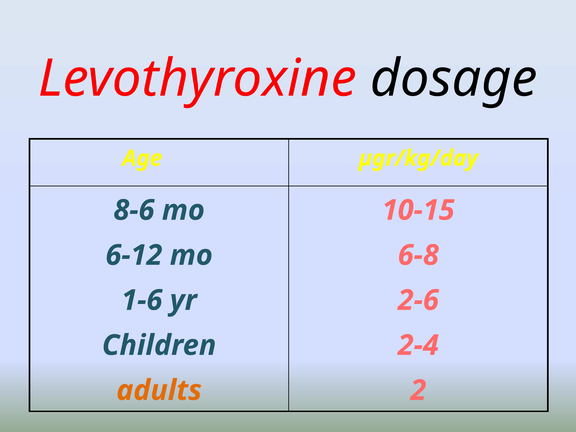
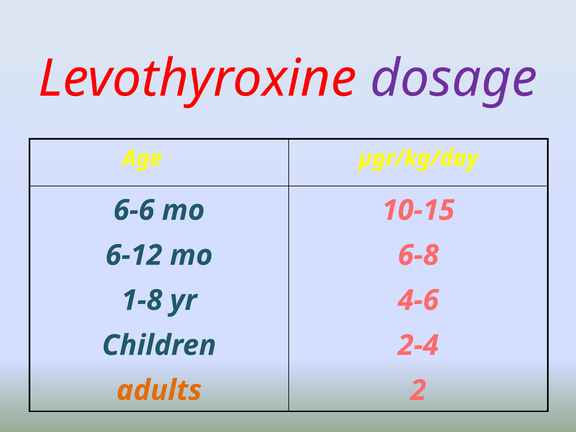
dosage colour: black -> purple
8-6: 8-6 -> 6-6
1-6: 1-6 -> 1-8
2-6: 2-6 -> 4-6
